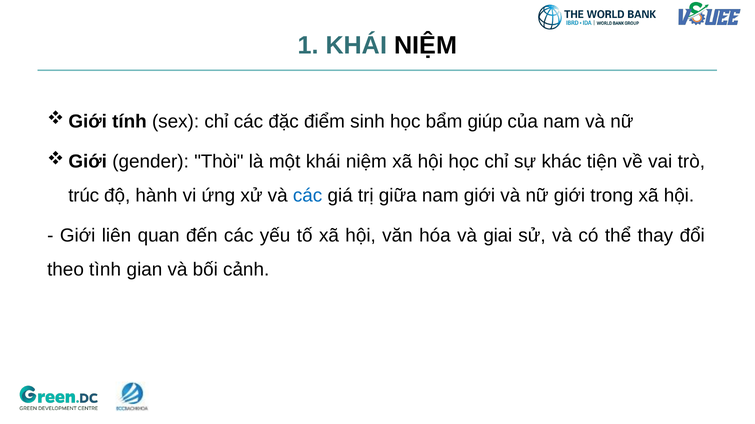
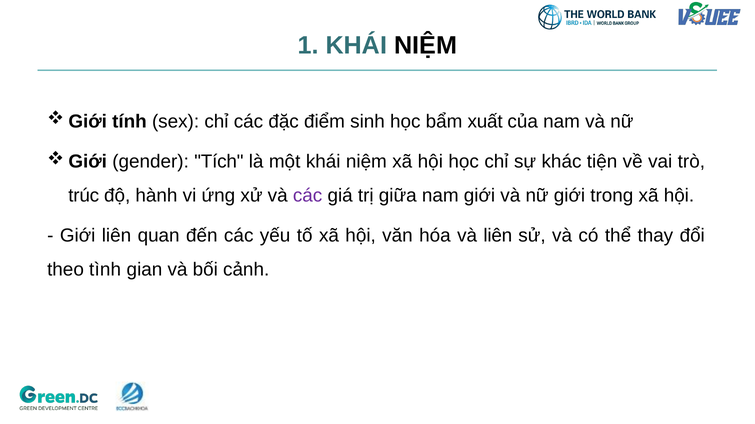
giúp: giúp -> xuất
Thòi: Thòi -> Tích
các at (308, 196) colour: blue -> purple
và giai: giai -> liên
